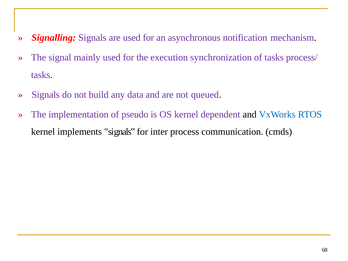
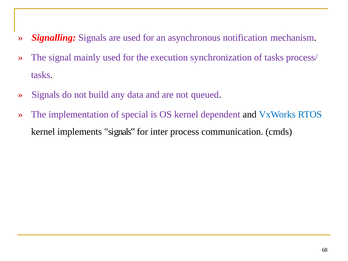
pseudo: pseudo -> special
